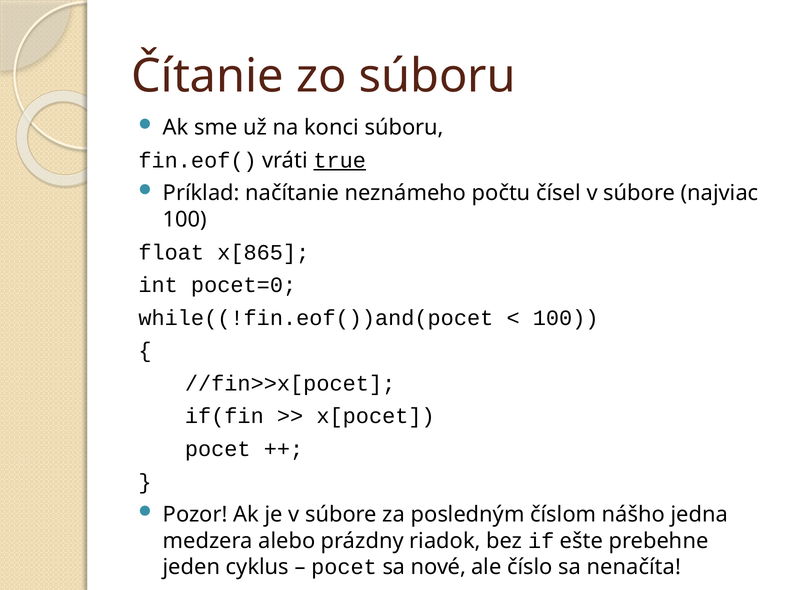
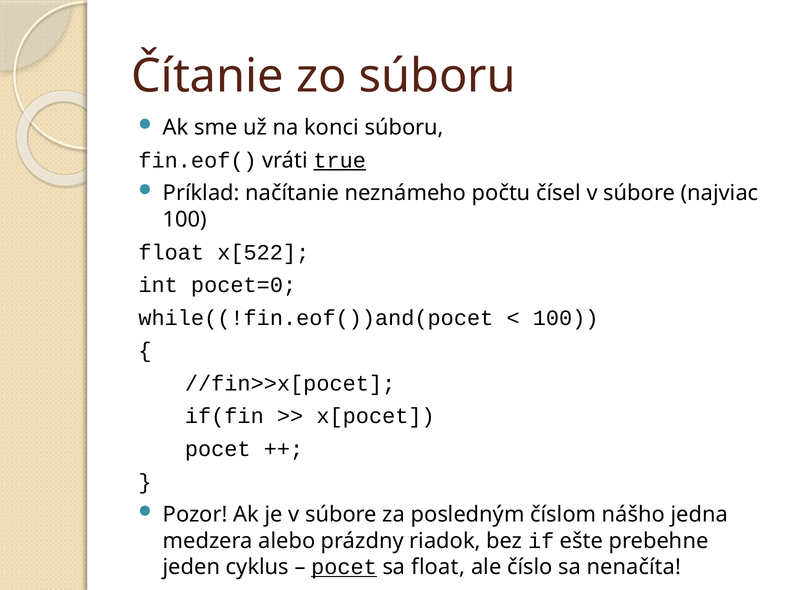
x[865: x[865 -> x[522
pocet at (344, 567) underline: none -> present
sa nové: nové -> float
